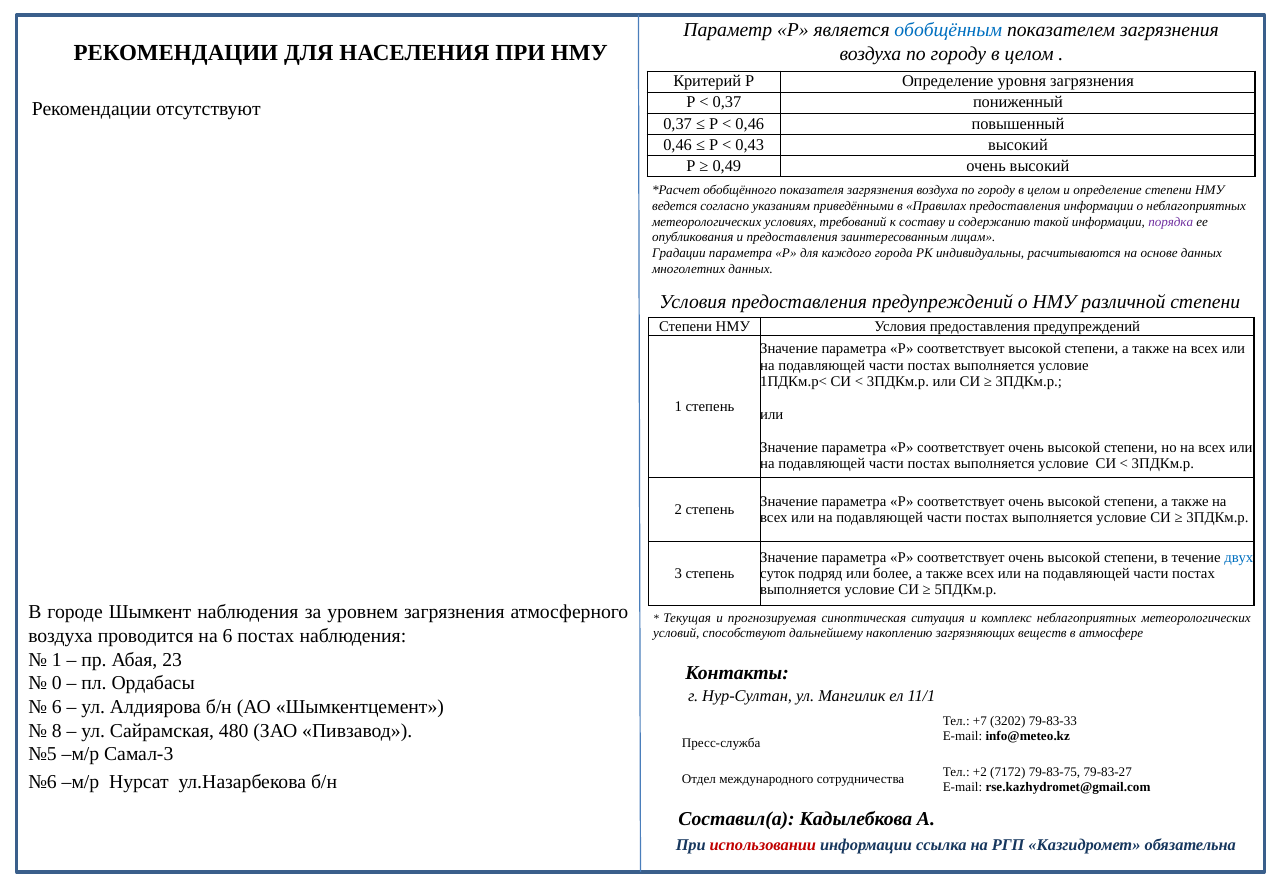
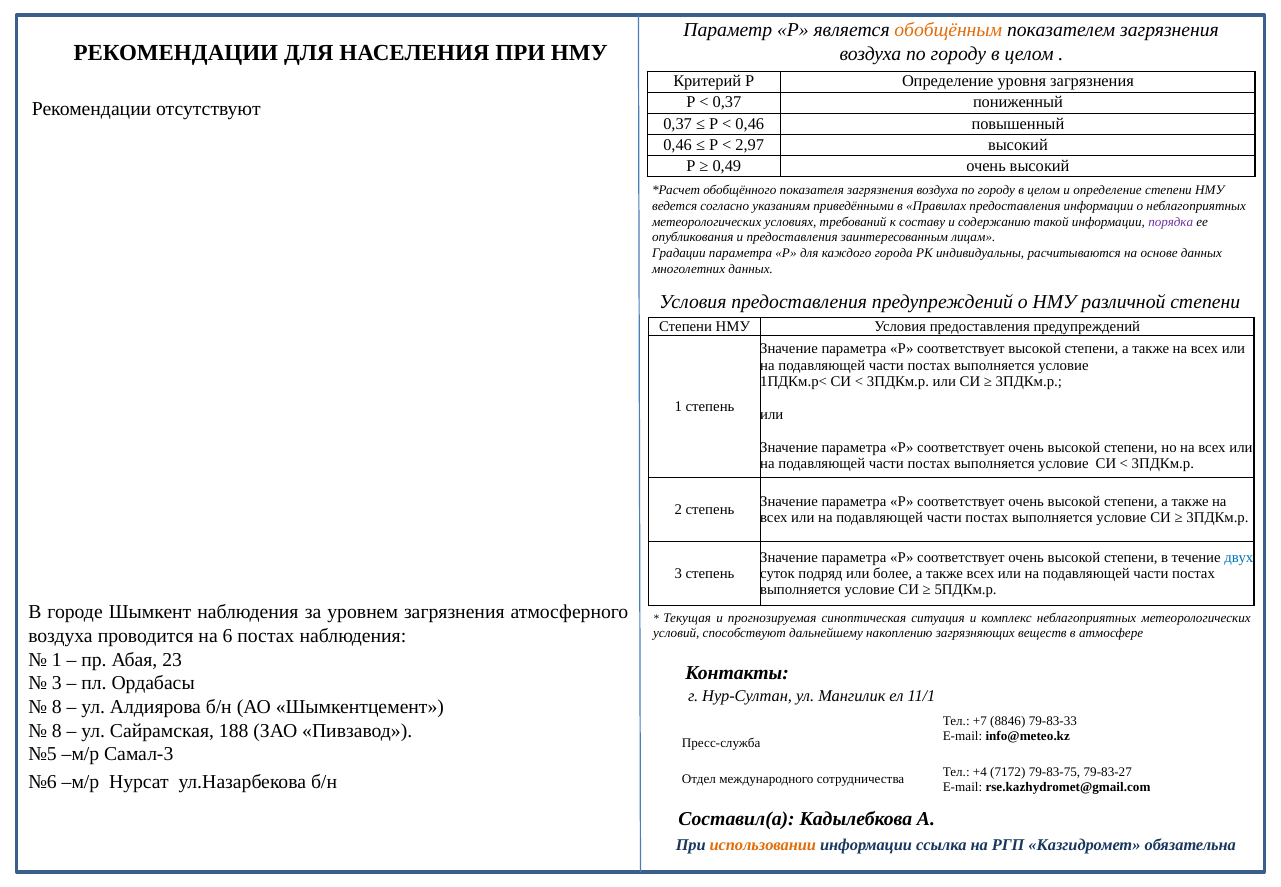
обобщённым colour: blue -> orange
0,43: 0,43 -> 2,97
0 at (57, 683): 0 -> 3
6 at (57, 707): 6 -> 8
3202: 3202 -> 8846
480: 480 -> 188
+2: +2 -> +4
использовании colour: red -> orange
